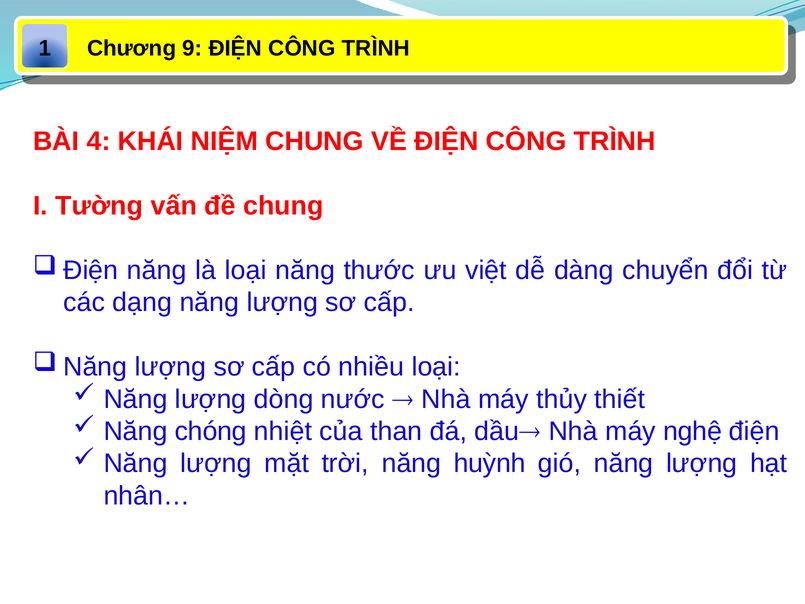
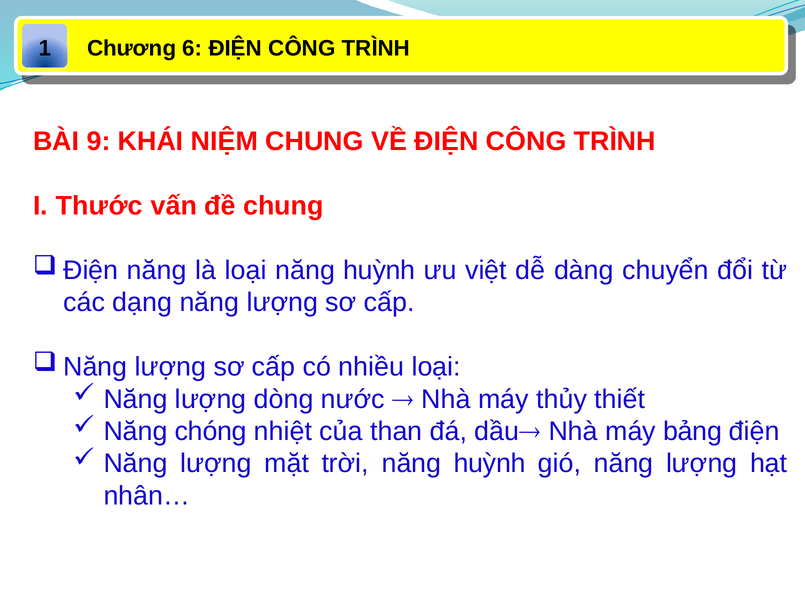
9: 9 -> 6
4: 4 -> 9
Tường: Tường -> Thước
loại năng thước: thước -> huỳnh
nghệ: nghệ -> bảng
